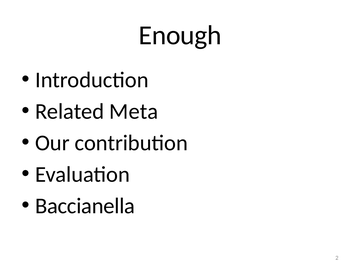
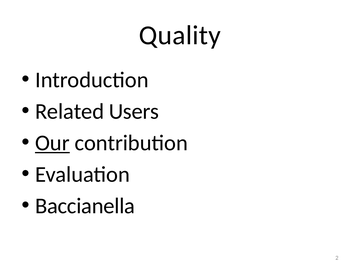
Enough: Enough -> Quality
Meta: Meta -> Users
Our underline: none -> present
